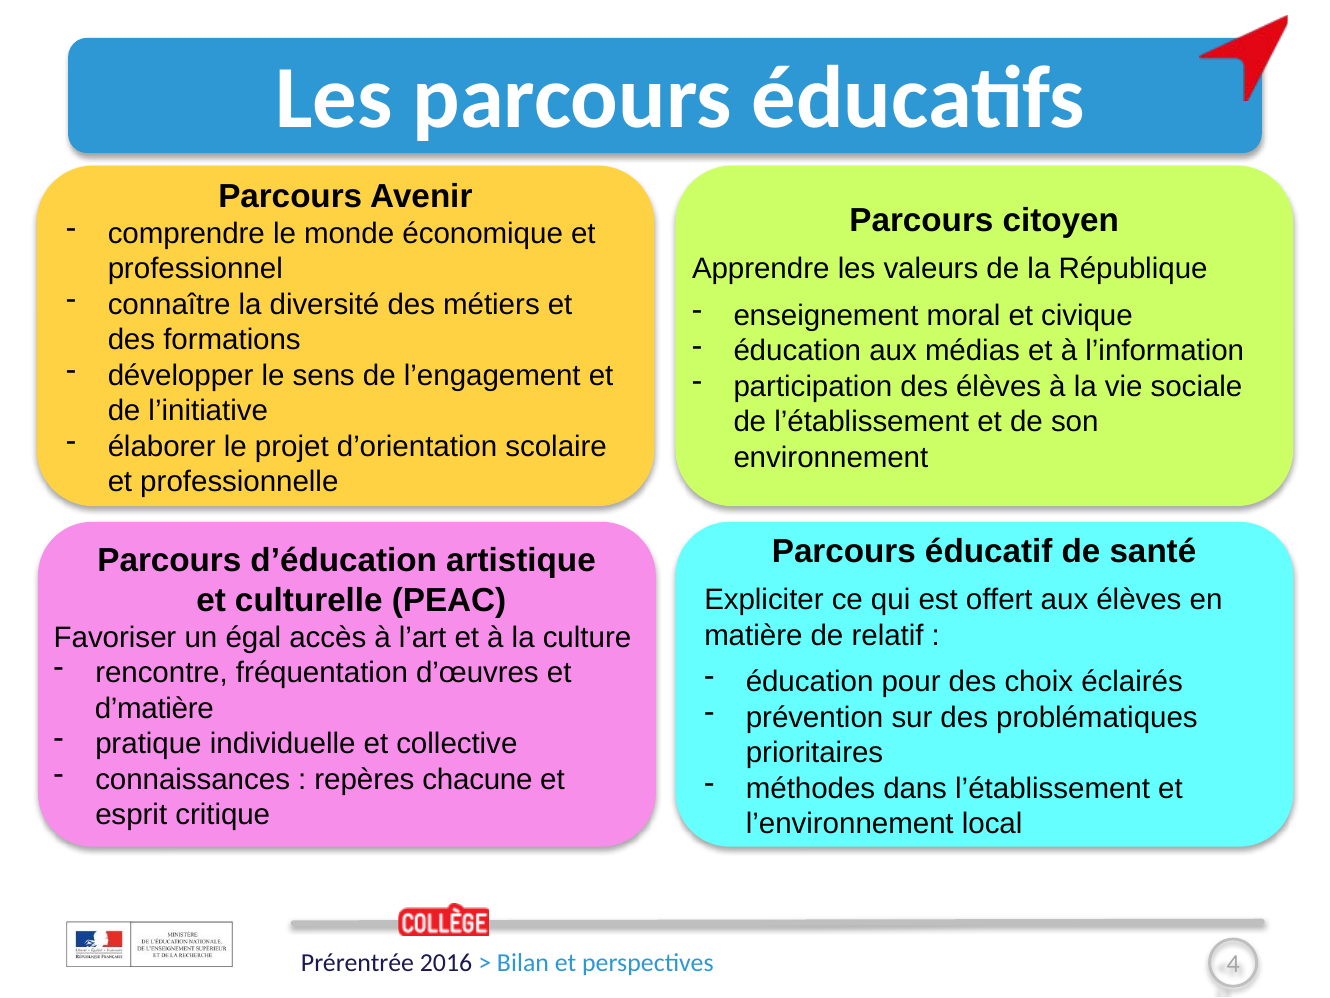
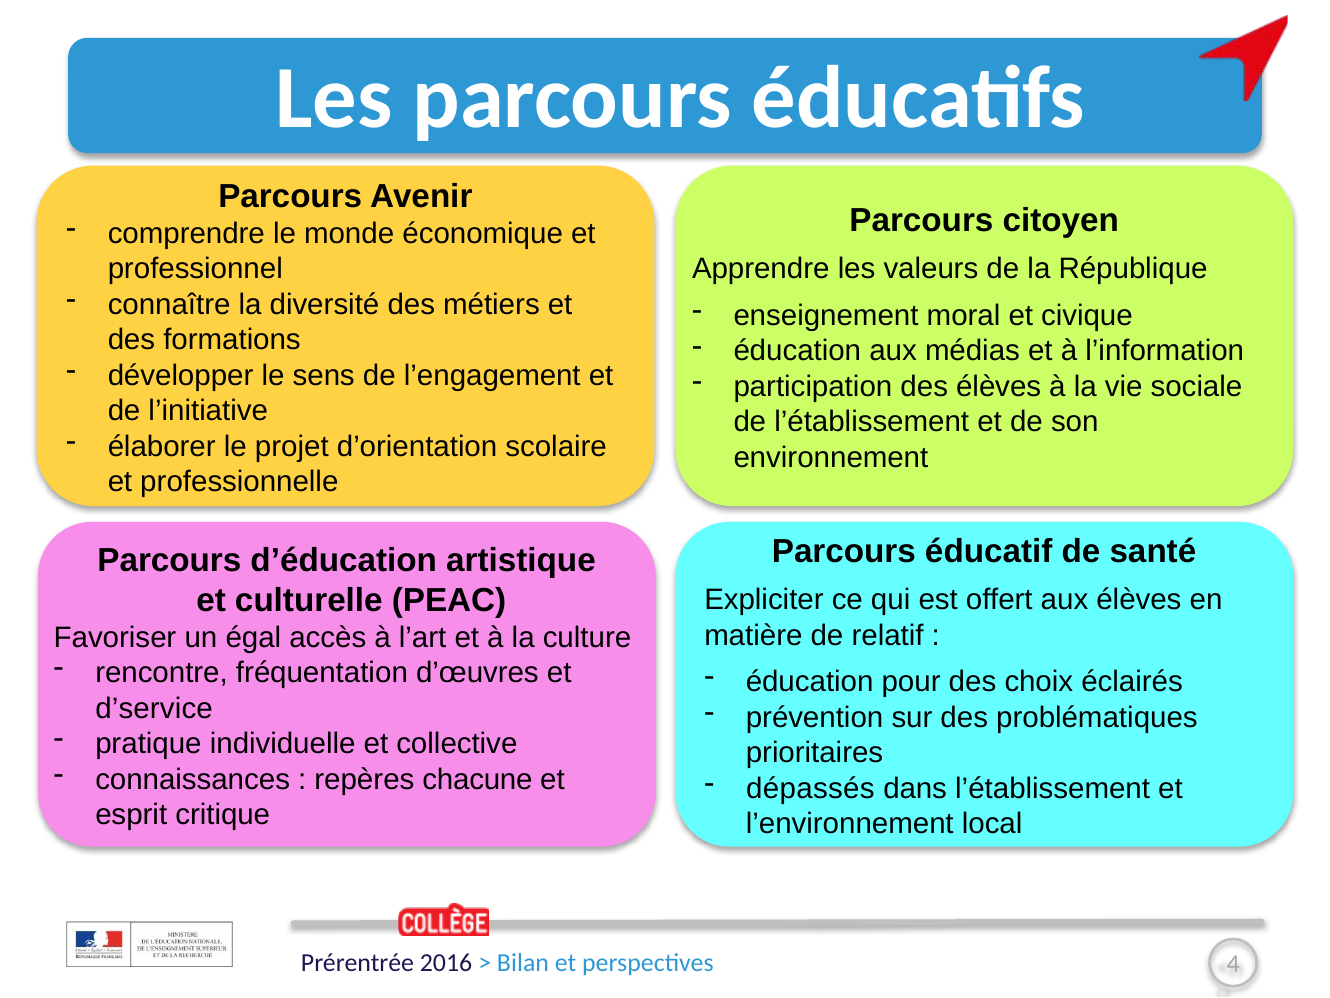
d’matière: d’matière -> d’service
méthodes: méthodes -> dépassés
